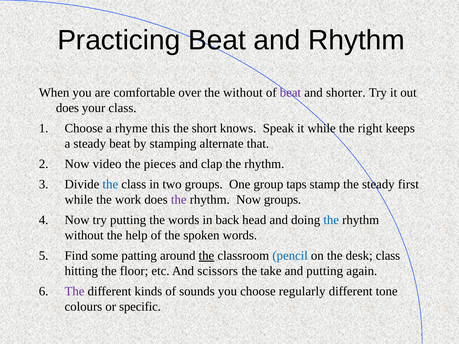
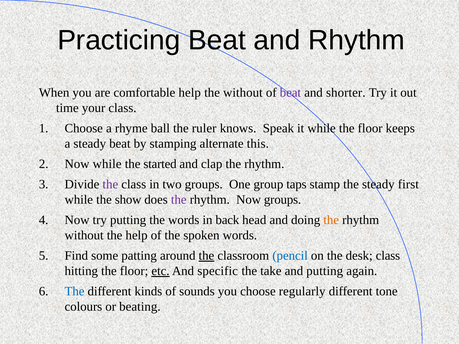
comfortable over: over -> help
does at (67, 108): does -> time
this: this -> ball
short: short -> ruler
while the right: right -> floor
that: that -> this
Now video: video -> while
pieces: pieces -> started
the at (110, 184) colour: blue -> purple
work: work -> show
the at (331, 220) colour: blue -> orange
etc underline: none -> present
scissors: scissors -> specific
The at (75, 292) colour: purple -> blue
specific: specific -> beating
